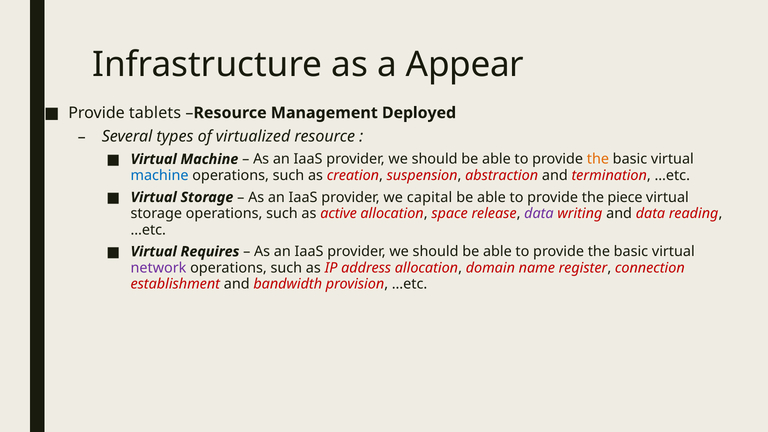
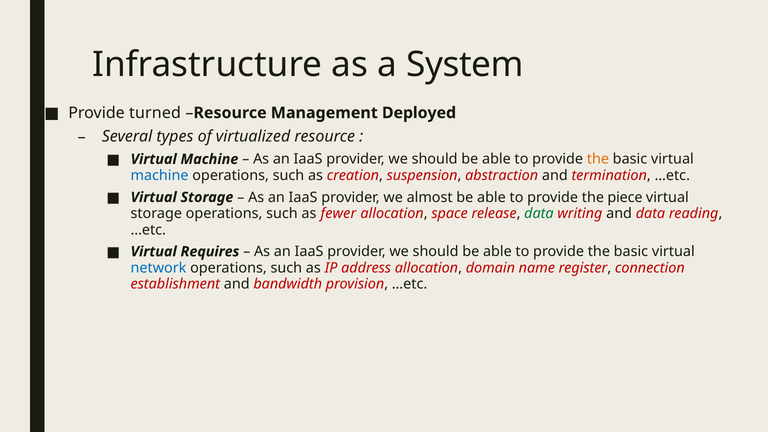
Appear: Appear -> System
tablets: tablets -> turned
capital: capital -> almost
active: active -> fewer
data at (539, 214) colour: purple -> green
network colour: purple -> blue
